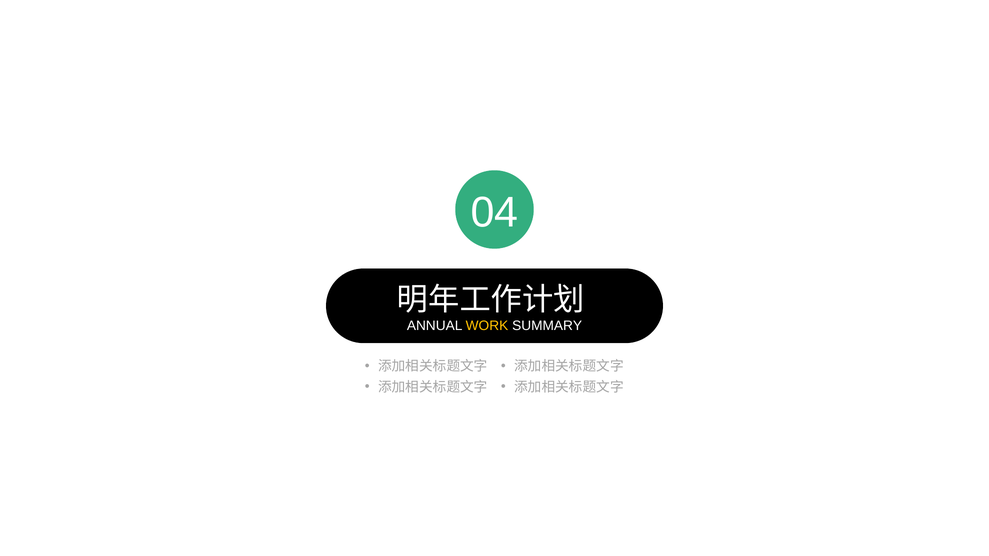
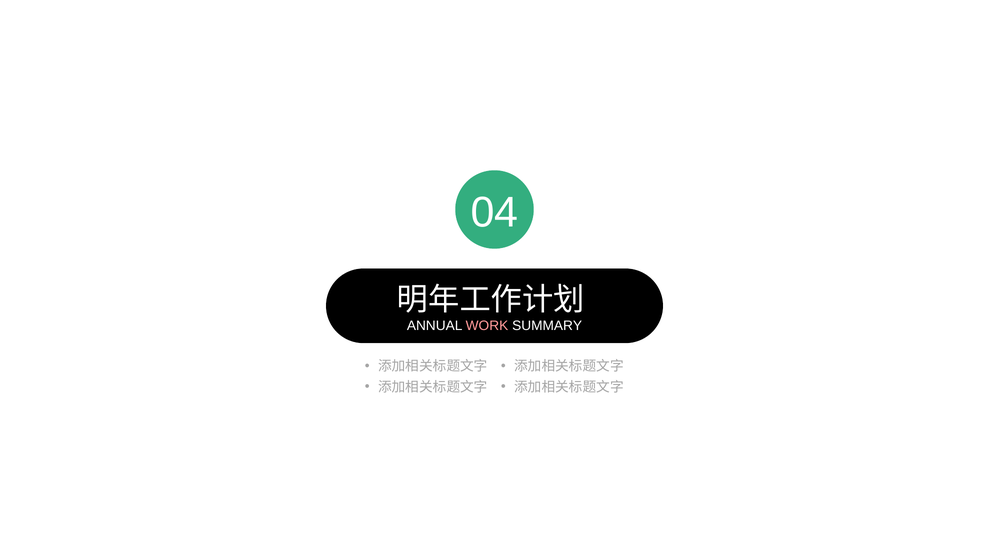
WORK colour: yellow -> pink
